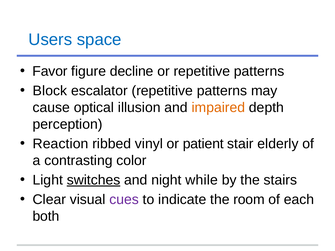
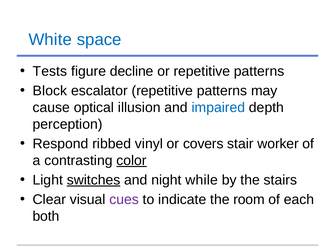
Users: Users -> White
Favor: Favor -> Tests
impaired colour: orange -> blue
Reaction: Reaction -> Respond
patient: patient -> covers
elderly: elderly -> worker
color underline: none -> present
